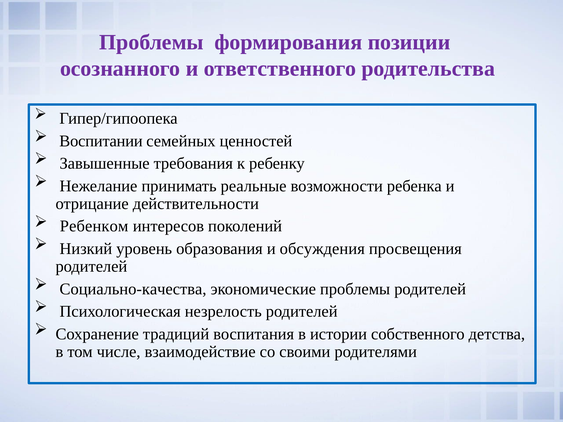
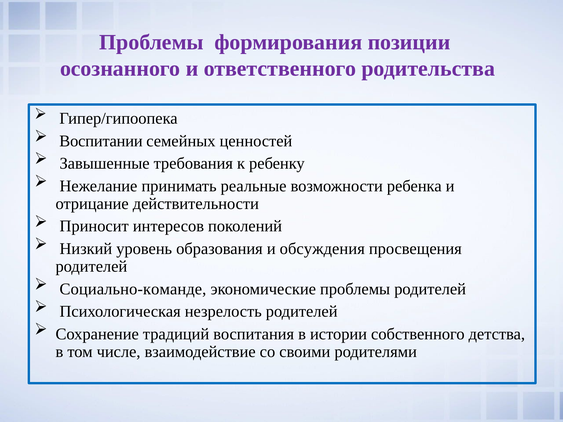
Ребенком: Ребенком -> Приносит
Социально-качества: Социально-качества -> Социально-команде
